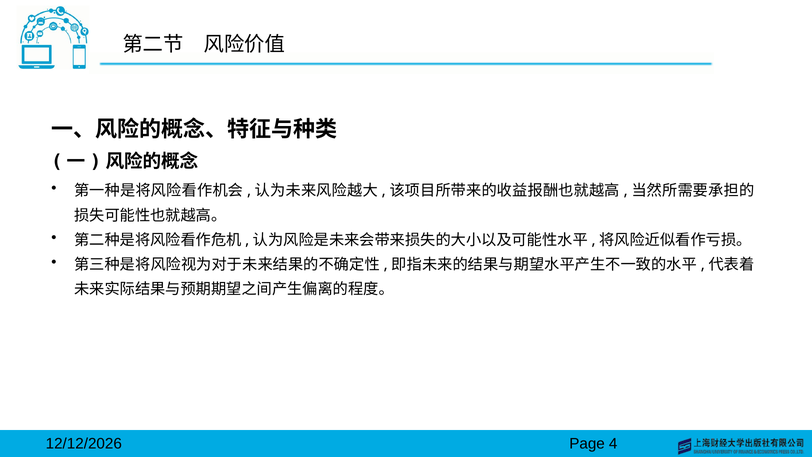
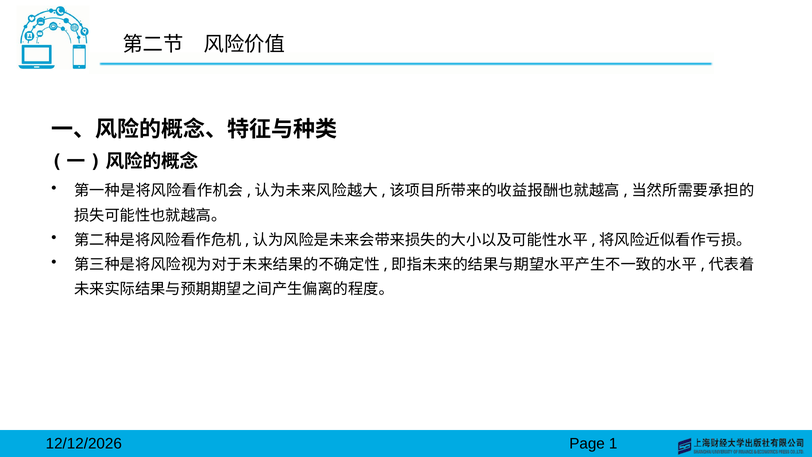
4: 4 -> 1
